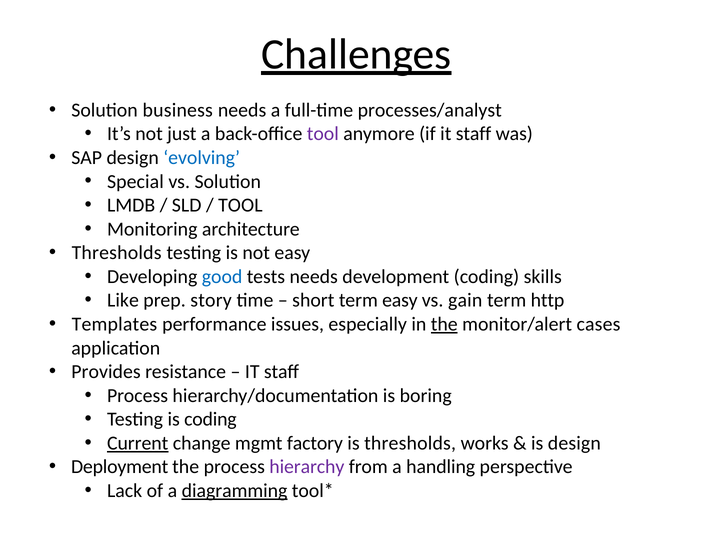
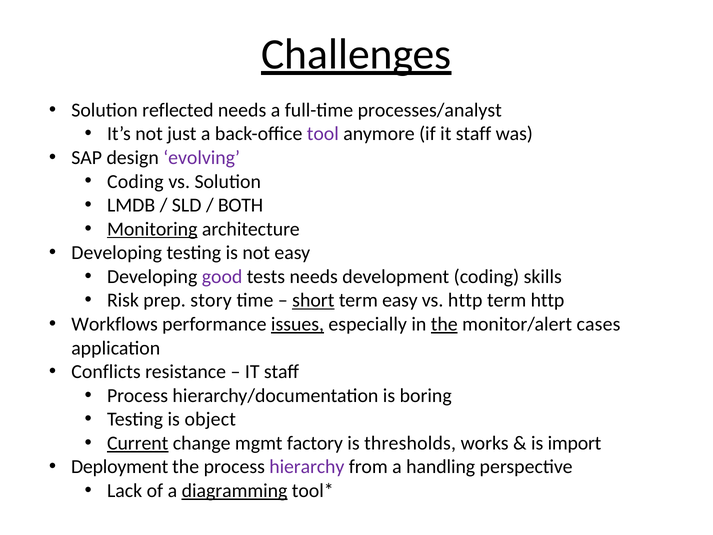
business: business -> reflected
evolving colour: blue -> purple
Special at (135, 181): Special -> Coding
TOOL at (240, 205): TOOL -> BOTH
Monitoring underline: none -> present
Thresholds at (117, 253): Thresholds -> Developing
good colour: blue -> purple
Like: Like -> Risk
short underline: none -> present
vs gain: gain -> http
Templates: Templates -> Workflows
issues underline: none -> present
Provides: Provides -> Conflicts
is coding: coding -> object
is design: design -> import
